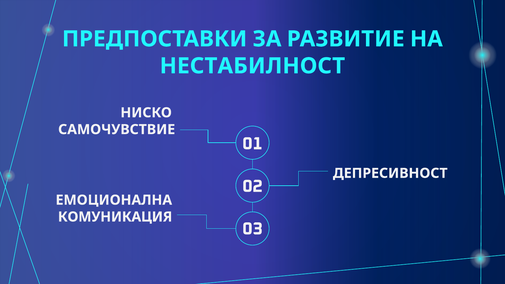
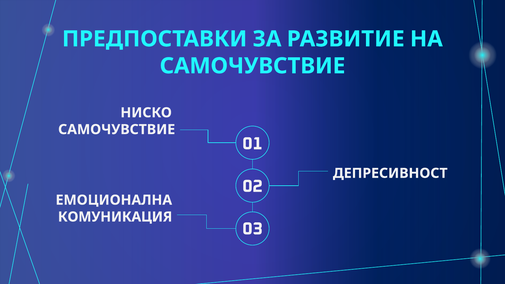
НЕСТАБИЛНОСТ at (252, 66): НЕСТАБИЛНОСТ -> САМОЧУВСТВИЕ
